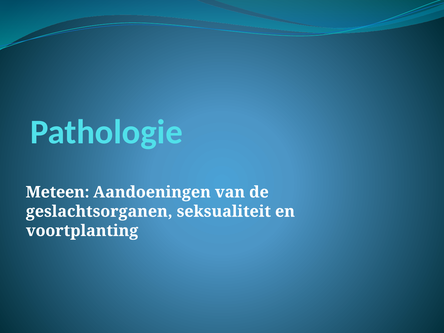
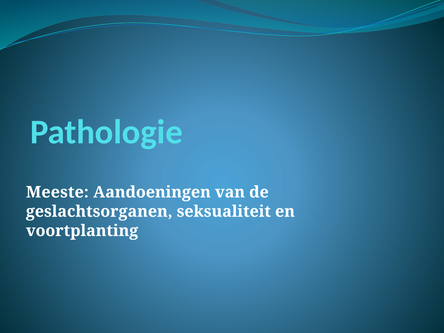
Meteen: Meteen -> Meeste
